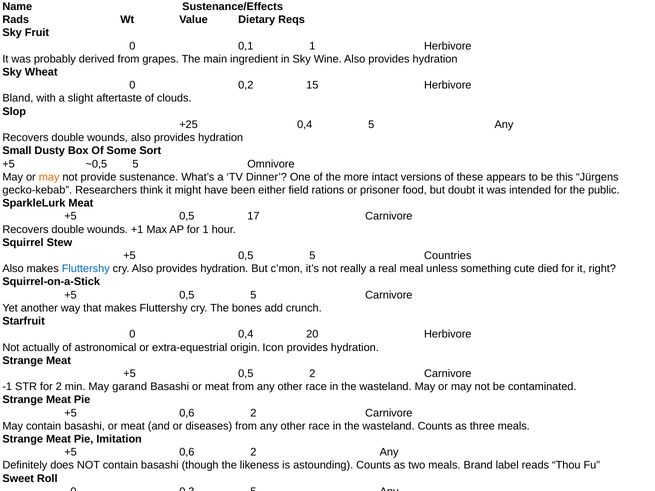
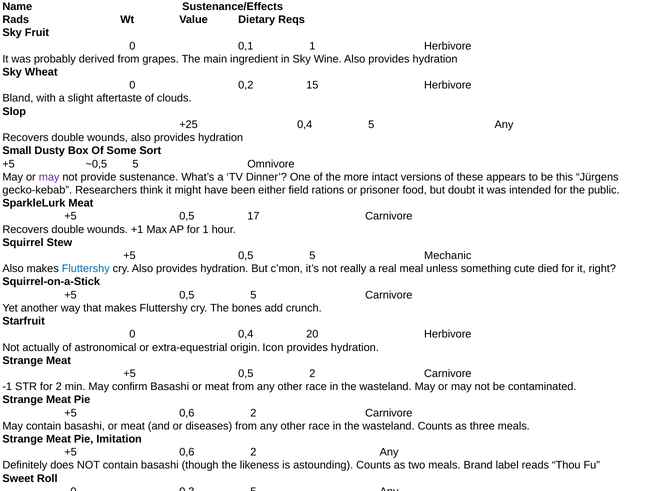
may at (49, 177) colour: orange -> purple
Countries: Countries -> Mechanic
garand: garand -> confirm
